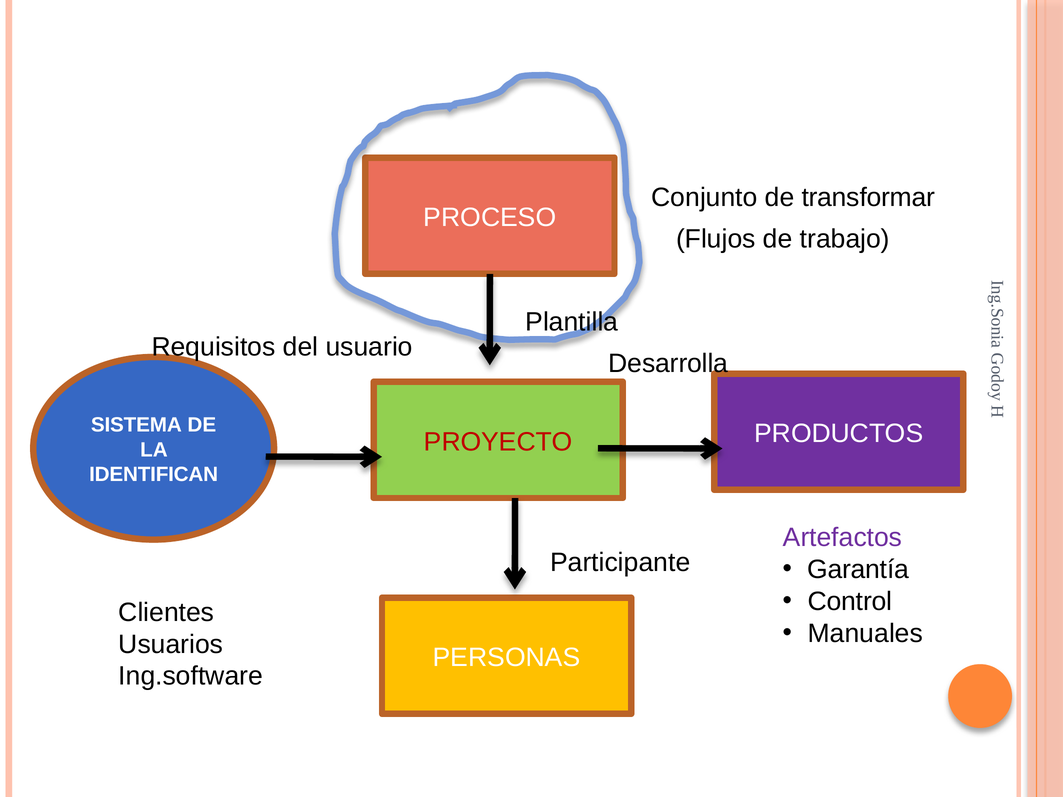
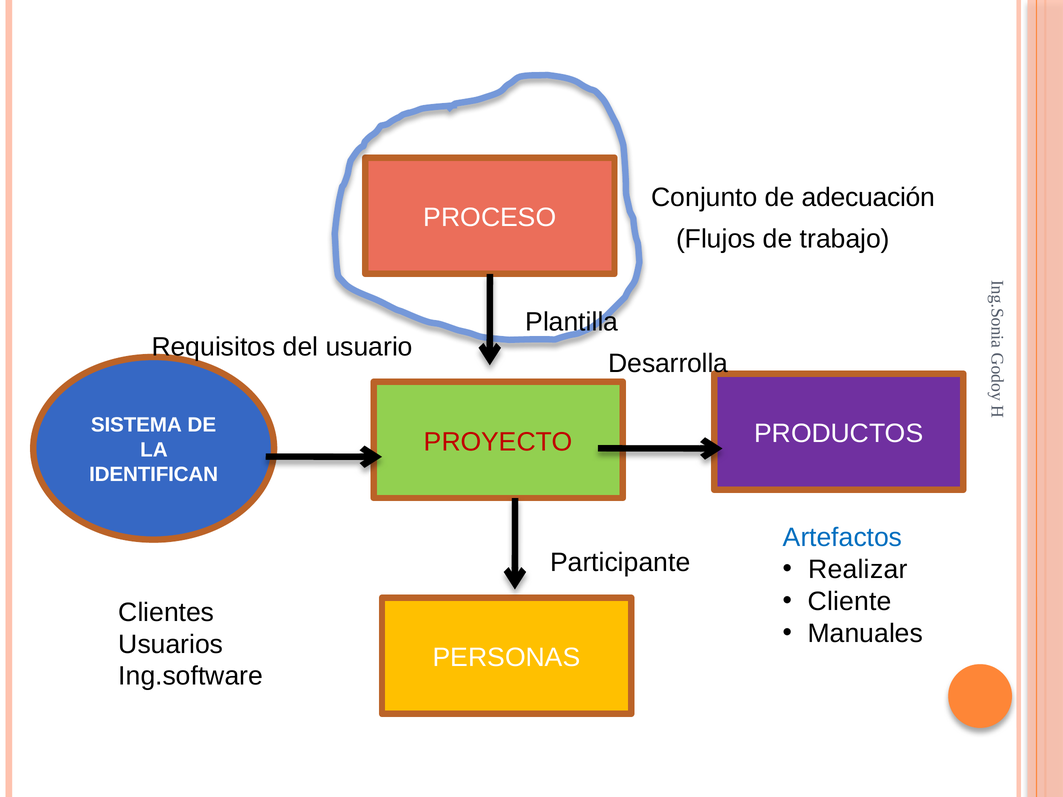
transformar: transformar -> adecuación
Artefactos colour: purple -> blue
Garantía: Garantía -> Realizar
Control: Control -> Cliente
